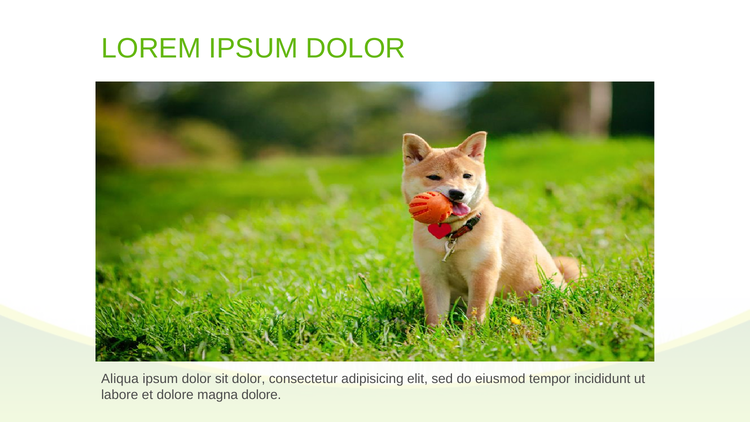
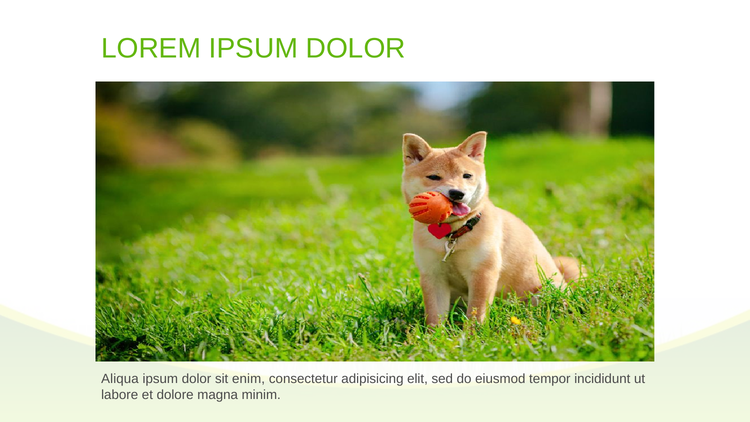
sit dolor: dolor -> enim
magna dolore: dolore -> minim
